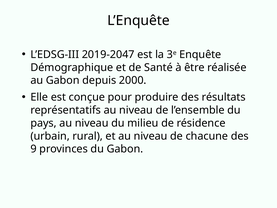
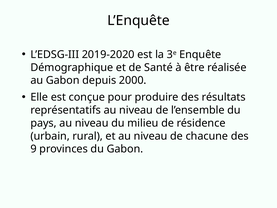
2019-2047: 2019-2047 -> 2019-2020
